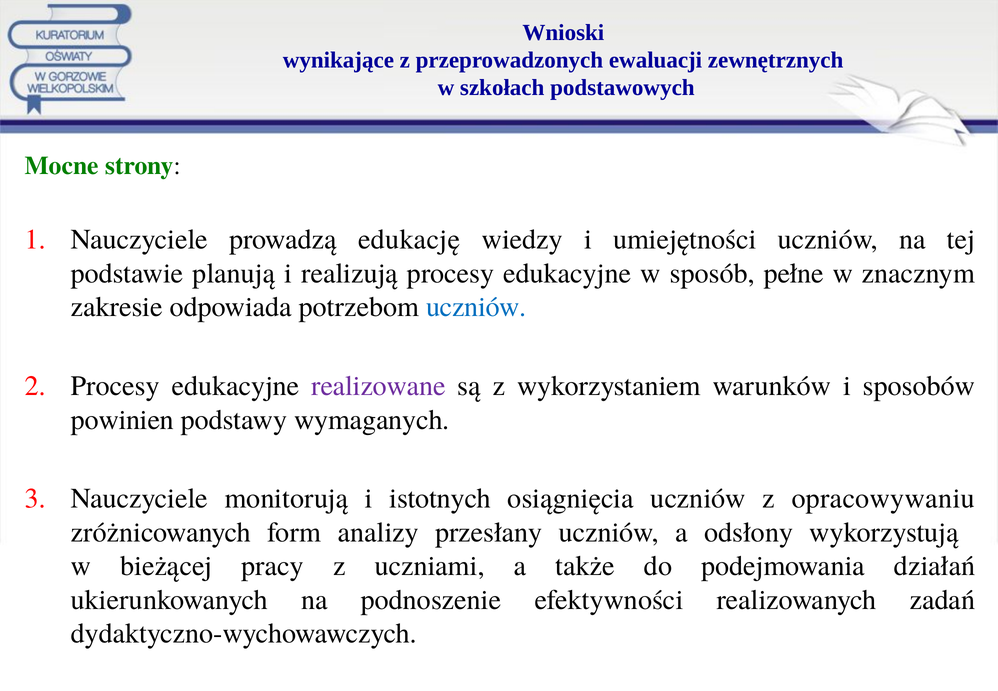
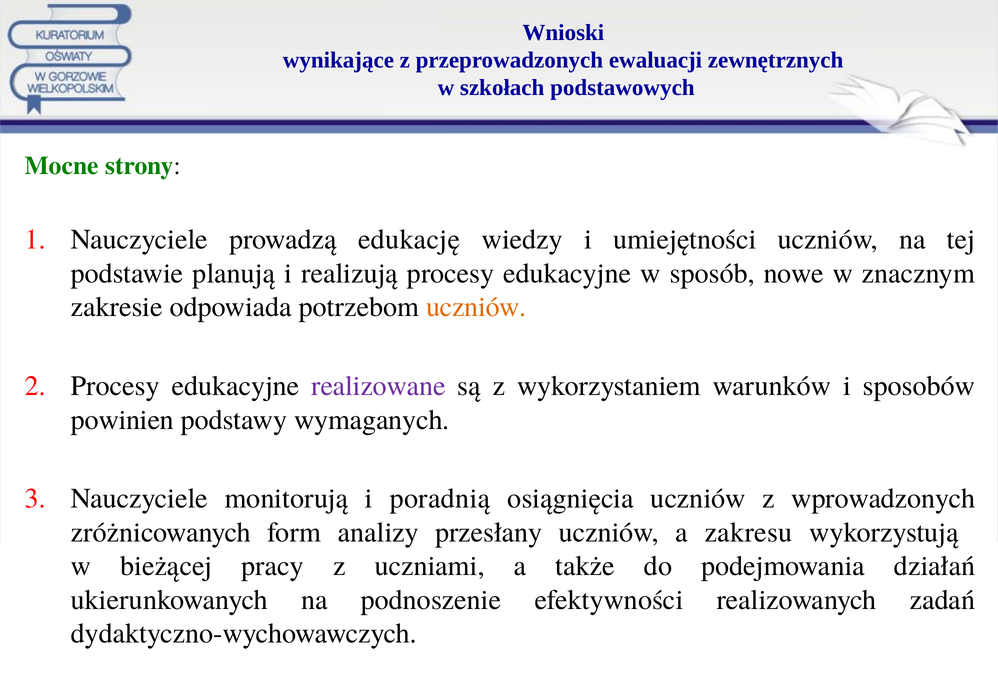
pełne: pełne -> nowe
uczniów at (476, 307) colour: blue -> orange
istotnych: istotnych -> poradnią
opracowywaniu: opracowywaniu -> wprowadzonych
odsłony: odsłony -> zakresu
